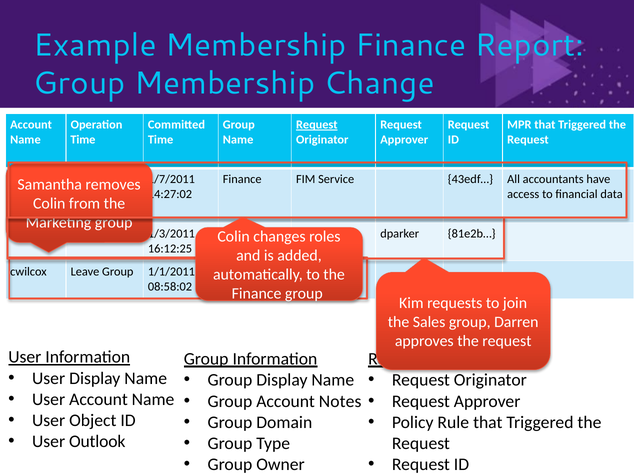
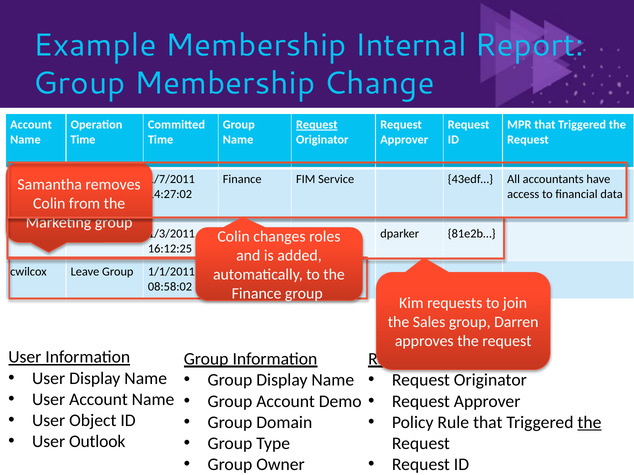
Membership Finance: Finance -> Internal
Notes: Notes -> Demo
the at (589, 423) underline: none -> present
